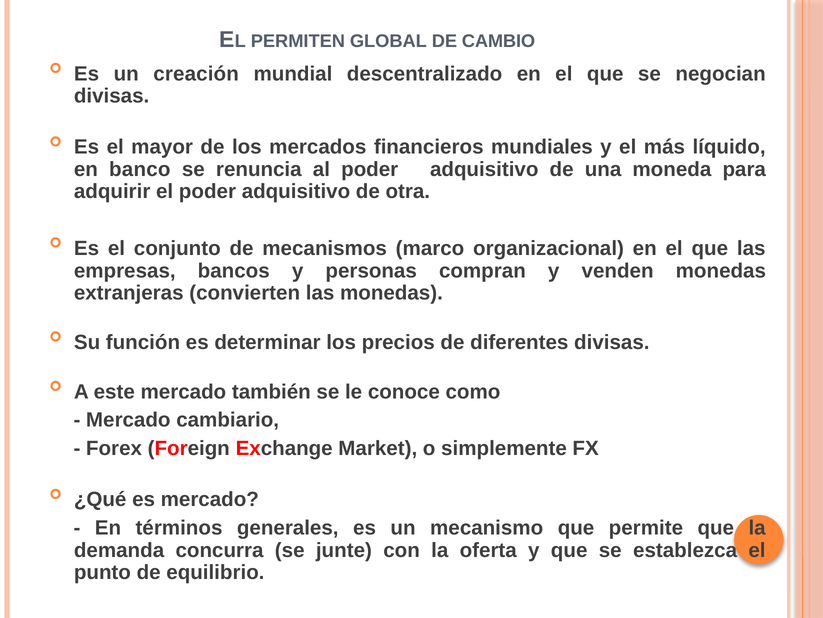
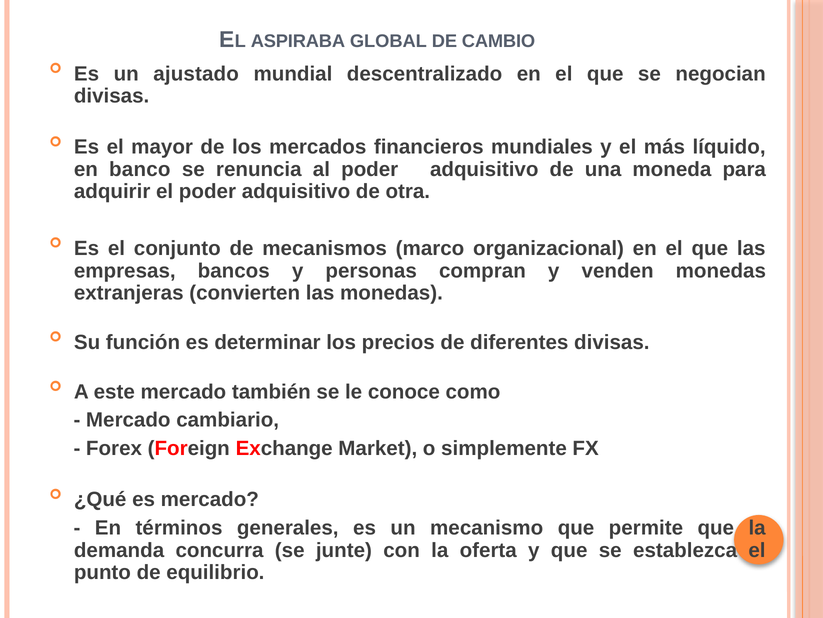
PERMITEN: PERMITEN -> ASPIRABA
creación: creación -> ajustado
